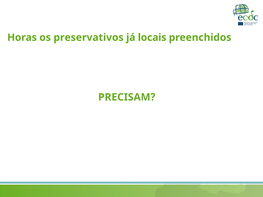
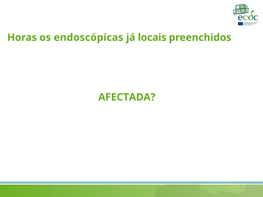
preservativos: preservativos -> endoscópicas
PRECISAM: PRECISAM -> AFECTADA
